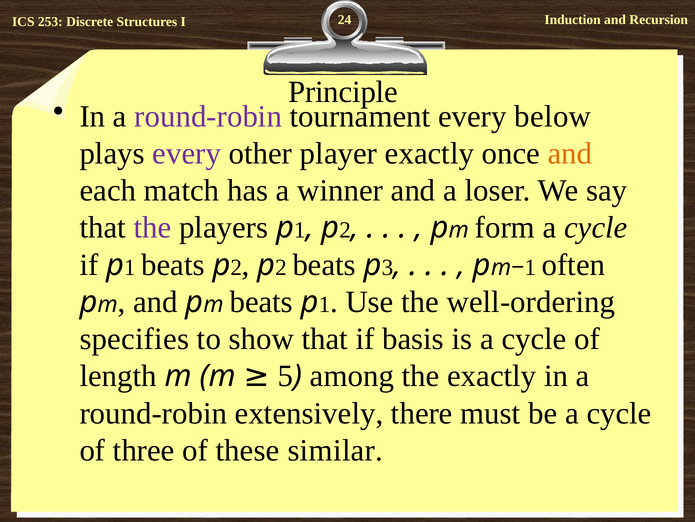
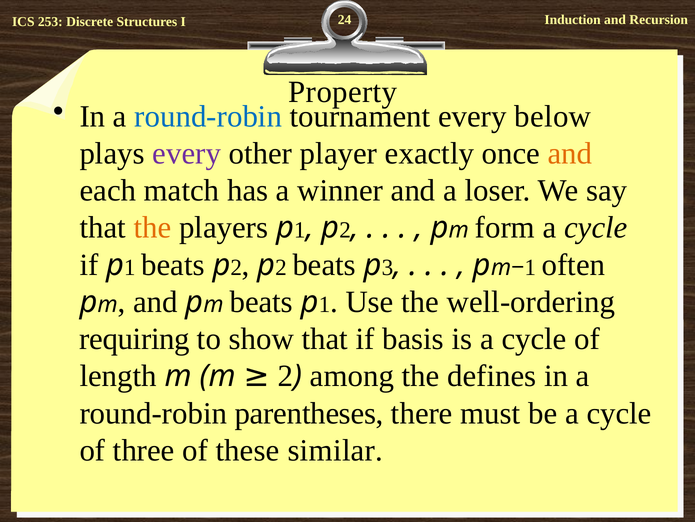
Principle: Principle -> Property
round-robin at (208, 116) colour: purple -> blue
the at (152, 227) colour: purple -> orange
specifies: specifies -> requiring
5: 5 -> 2
the exactly: exactly -> defines
extensively: extensively -> parentheses
